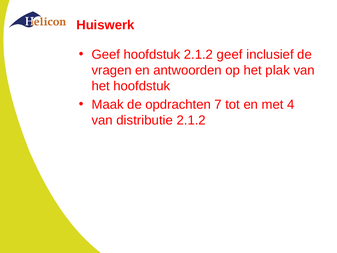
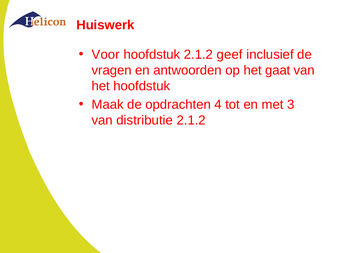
Geef at (106, 55): Geef -> Voor
plak: plak -> gaat
7: 7 -> 4
4: 4 -> 3
